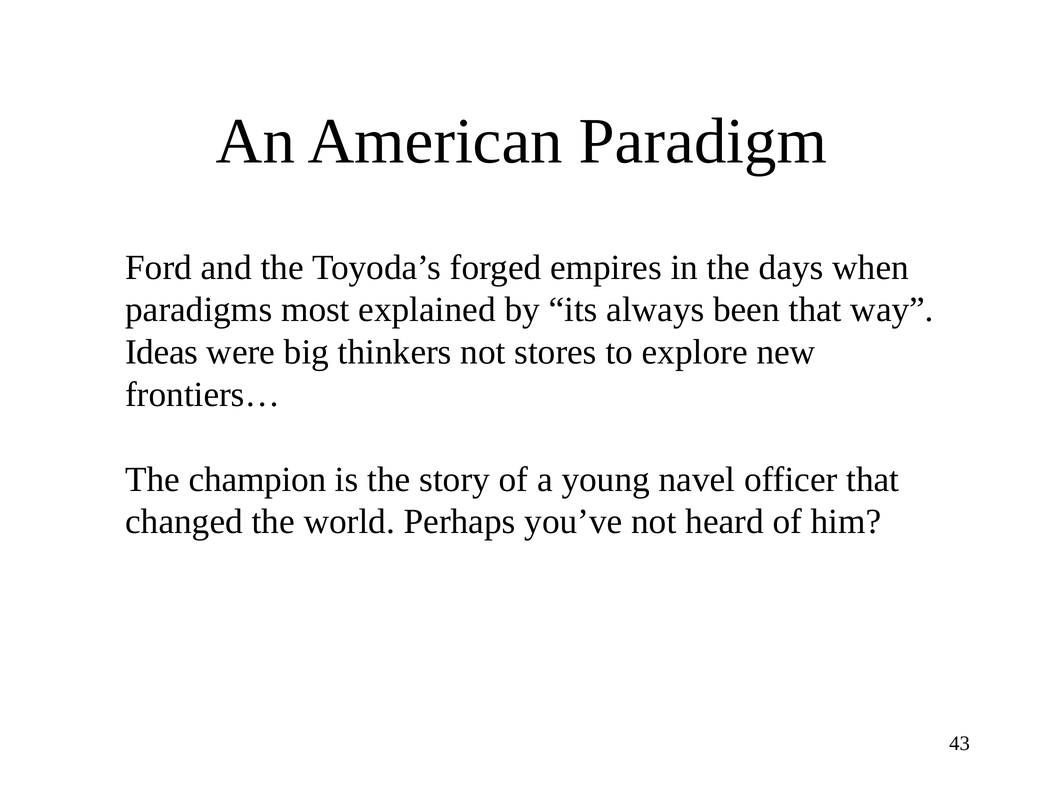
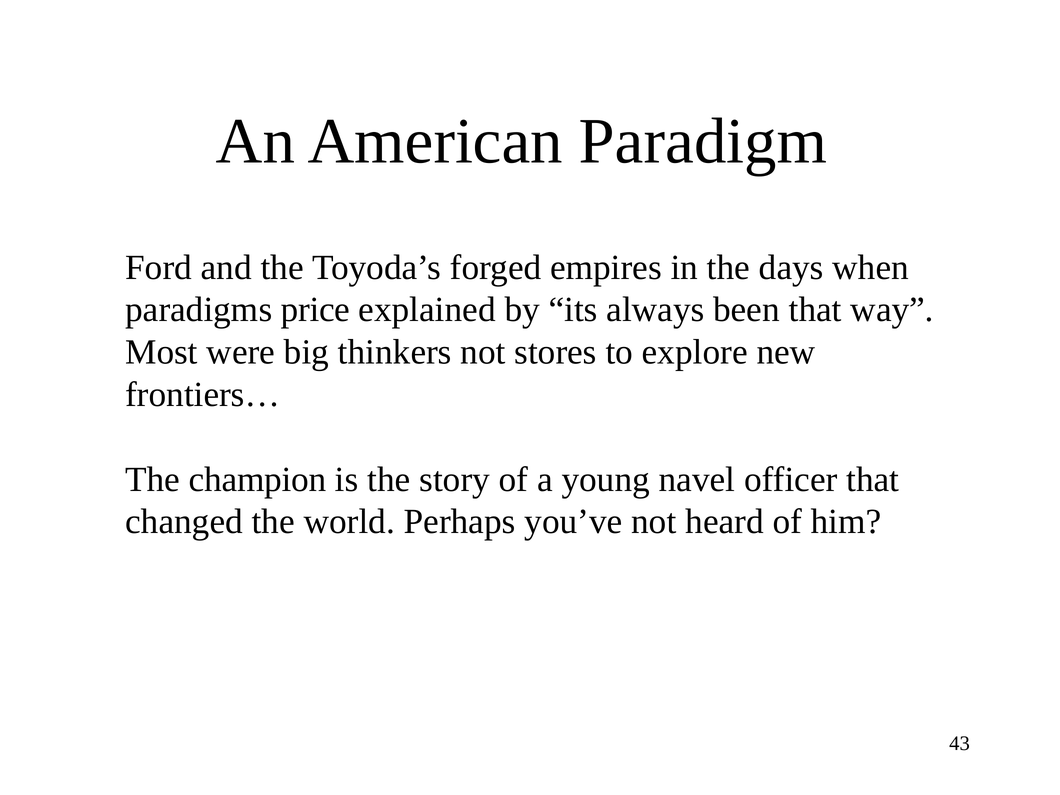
most: most -> price
Ideas: Ideas -> Most
